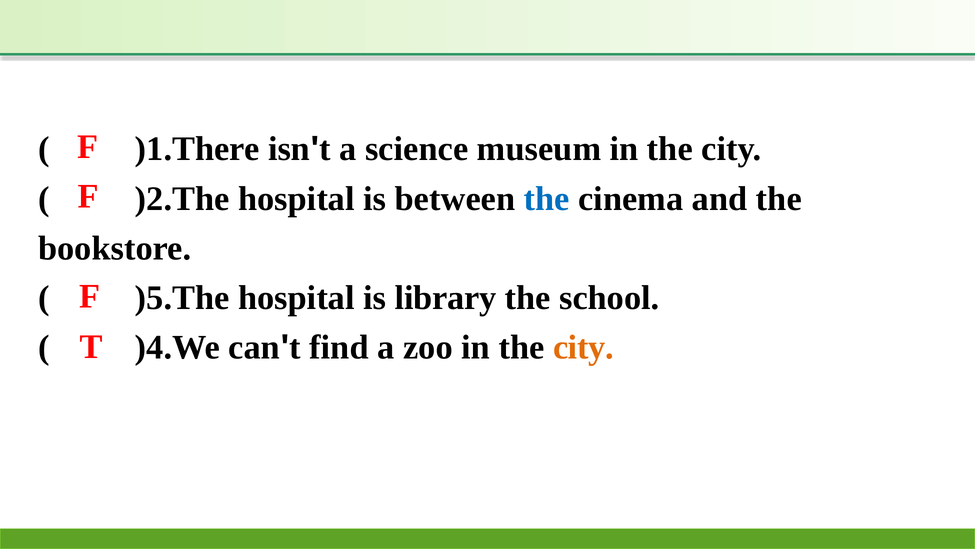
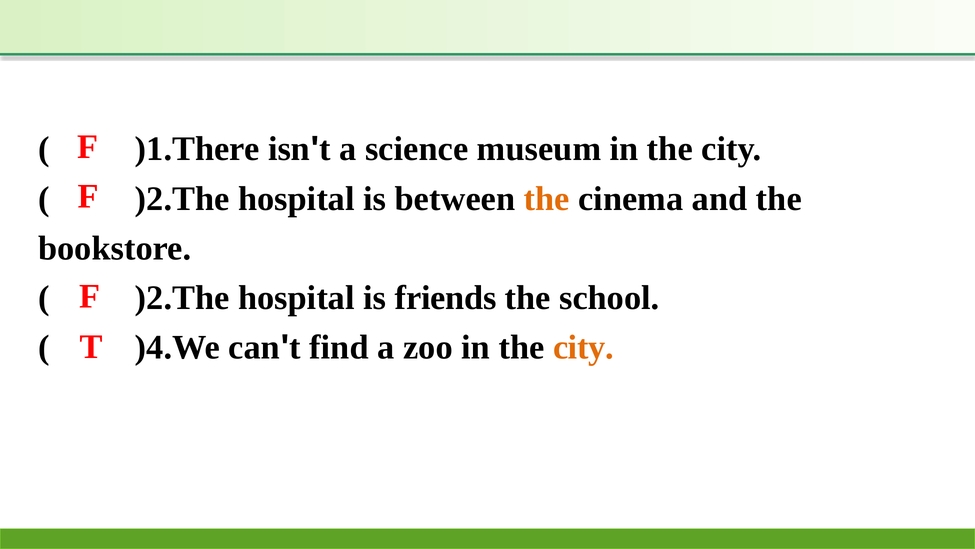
the at (547, 198) colour: blue -> orange
)5.The at (182, 298): )5.The -> )2.The
library: library -> friends
